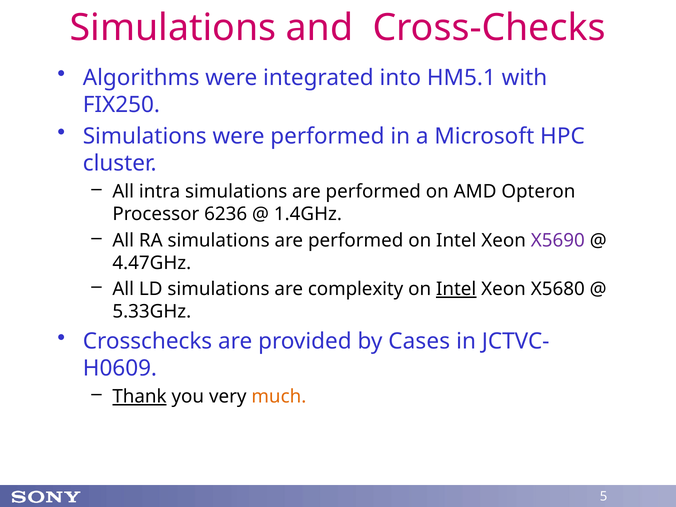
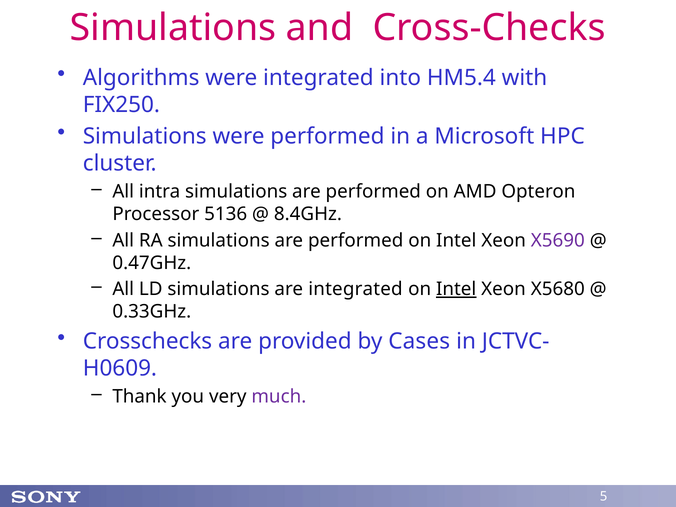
HM5.1: HM5.1 -> HM5.4
6236: 6236 -> 5136
1.4GHz: 1.4GHz -> 8.4GHz
4.47GHz: 4.47GHz -> 0.47GHz
are complexity: complexity -> integrated
5.33GHz: 5.33GHz -> 0.33GHz
Thank underline: present -> none
much colour: orange -> purple
